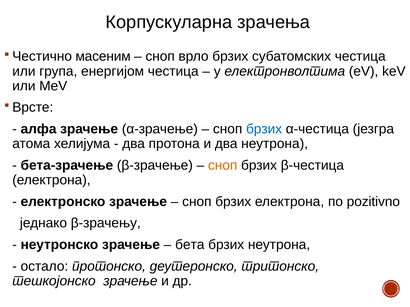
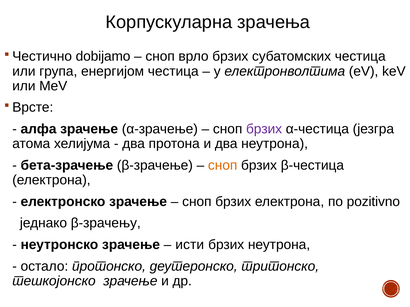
масеним: масеним -> dobijamo
брзих at (264, 129) colour: blue -> purple
бета: бета -> исти
